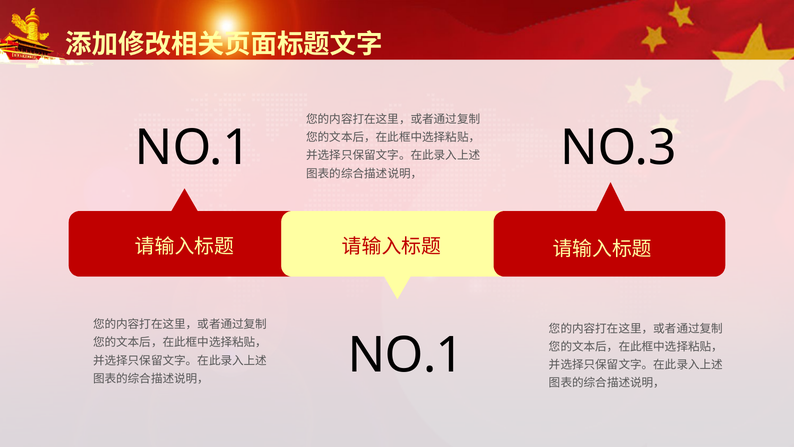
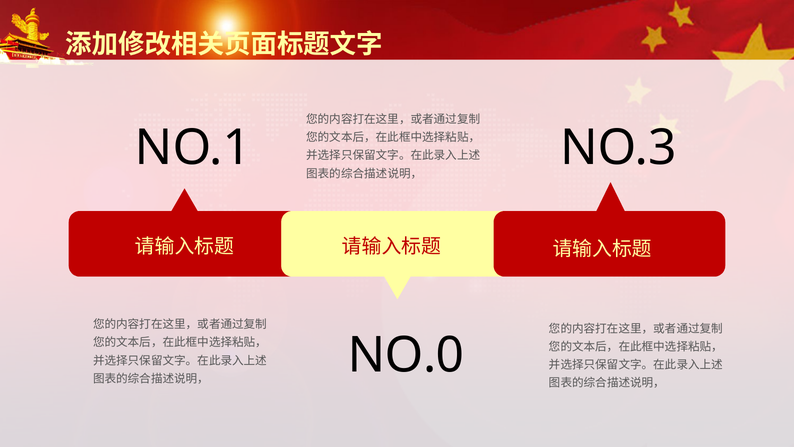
NO.1 at (406, 355): NO.1 -> NO.0
